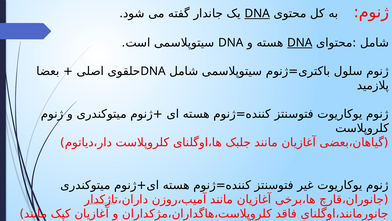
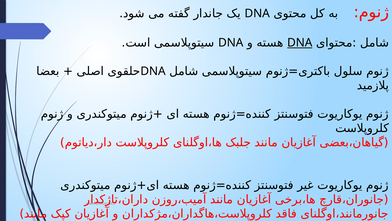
DNA at (257, 13) underline: present -> none
